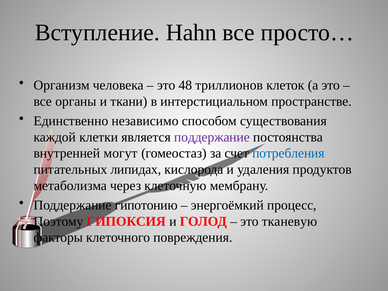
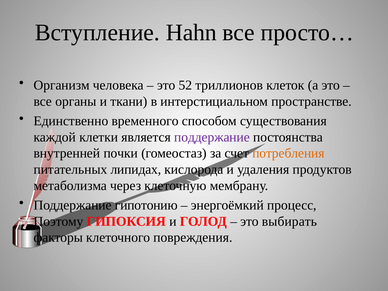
48: 48 -> 52
независимо: независимо -> временного
могут: могут -> почки
потребления colour: blue -> orange
тканевую: тканевую -> выбирать
